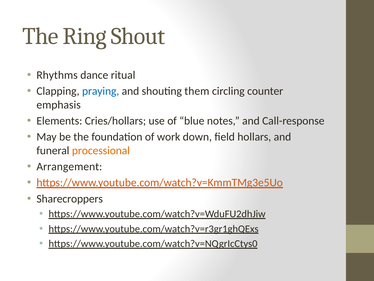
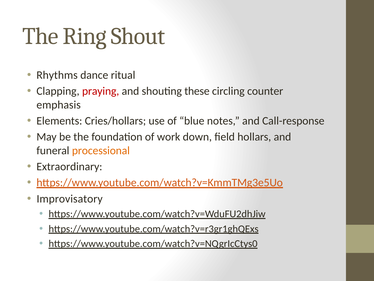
praying colour: blue -> red
them: them -> these
Arrangement: Arrangement -> Extraordinary
Sharecroppers: Sharecroppers -> Improvisatory
